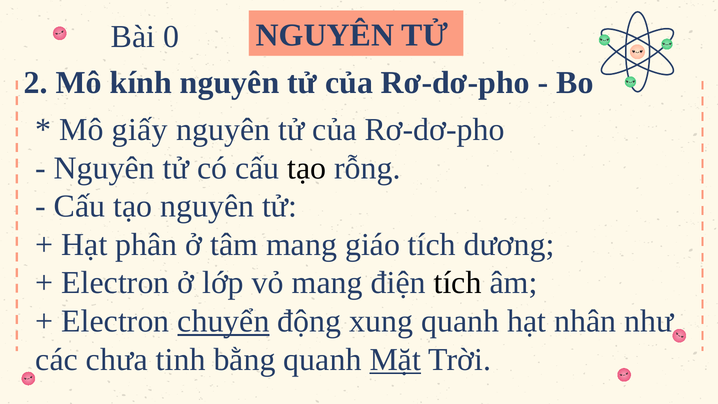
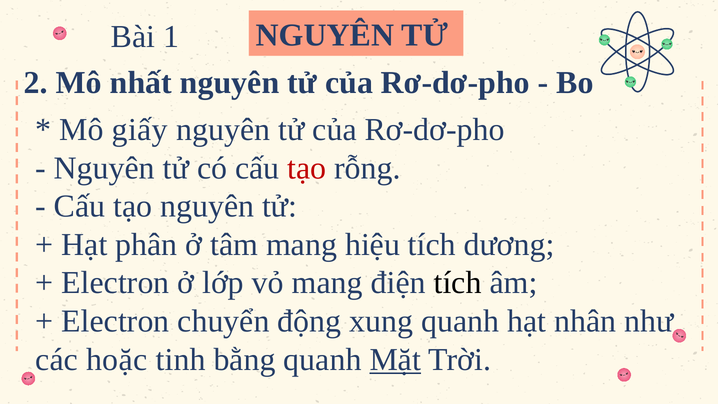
0: 0 -> 1
kính: kính -> nhất
tạo at (307, 168) colour: black -> red
giáo: giáo -> hiệu
chuyển underline: present -> none
chưa: chưa -> hoặc
